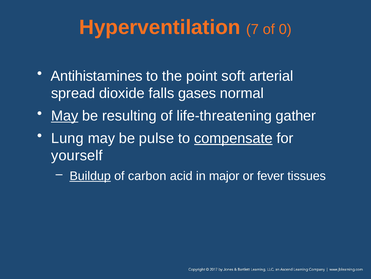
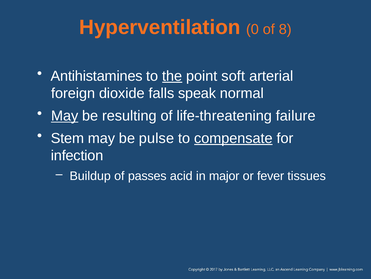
7: 7 -> 0
0: 0 -> 8
the underline: none -> present
spread: spread -> foreign
gases: gases -> speak
gather: gather -> failure
Lung: Lung -> Stem
yourself: yourself -> infection
Buildup underline: present -> none
carbon: carbon -> passes
